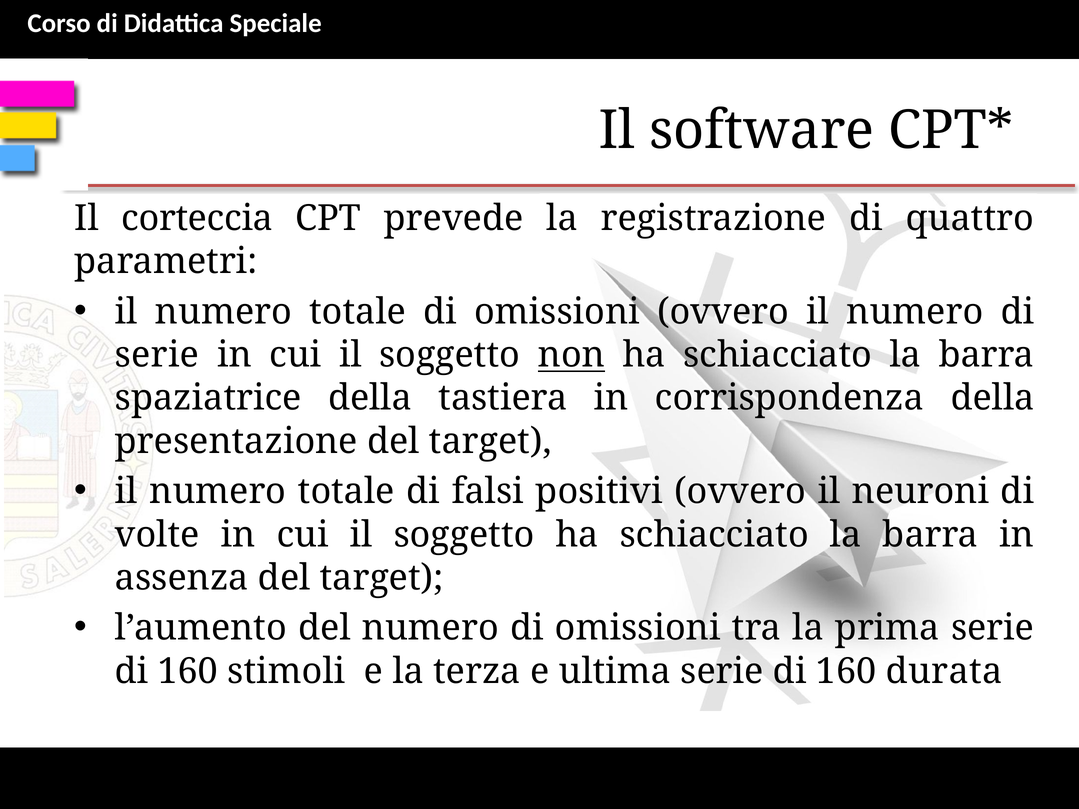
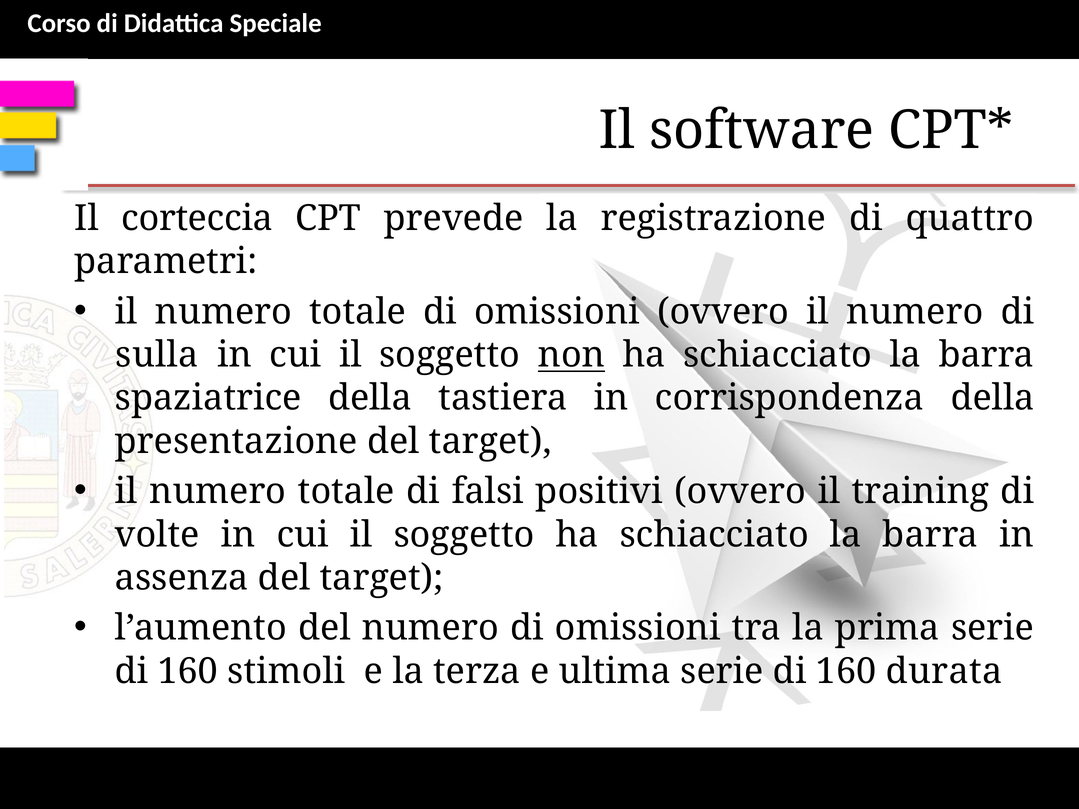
serie at (157, 355): serie -> sulla
neuroni: neuroni -> training
